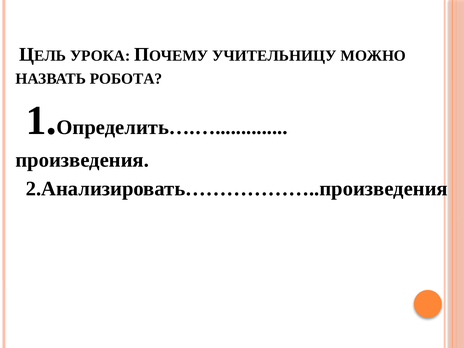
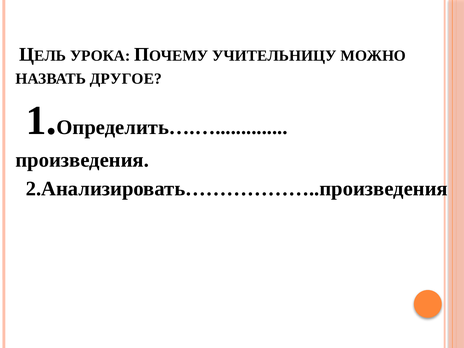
РОБОТА: РОБОТА -> ДРУГОЕ
